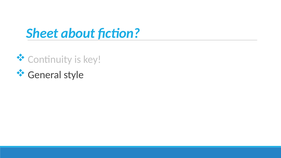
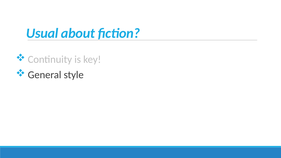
Sheet: Sheet -> Usual
